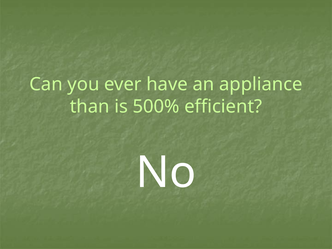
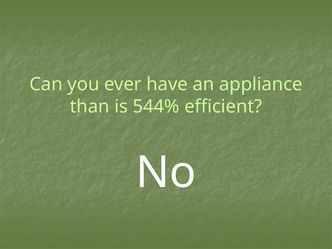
500%: 500% -> 544%
